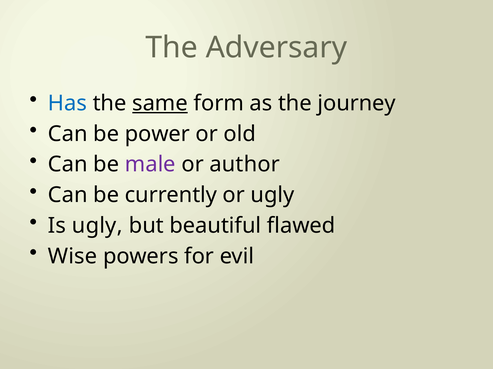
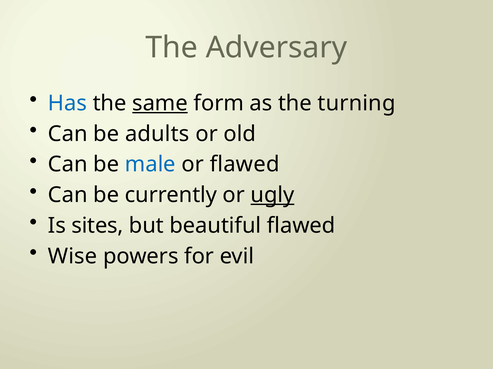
journey: journey -> turning
power: power -> adults
male colour: purple -> blue
or author: author -> flawed
ugly at (272, 195) underline: none -> present
Is ugly: ugly -> sites
